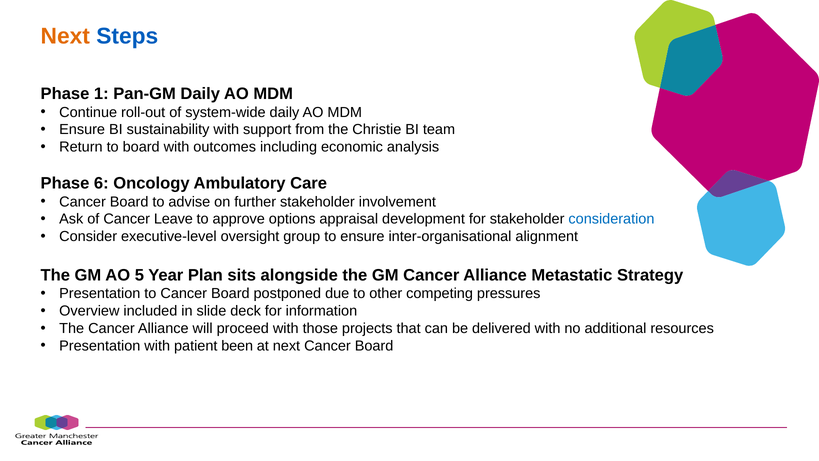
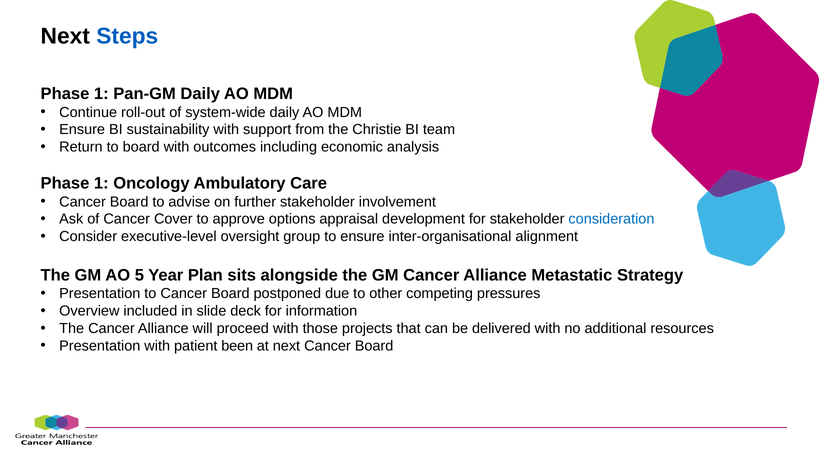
Next at (65, 36) colour: orange -> black
6 at (101, 183): 6 -> 1
Leave: Leave -> Cover
